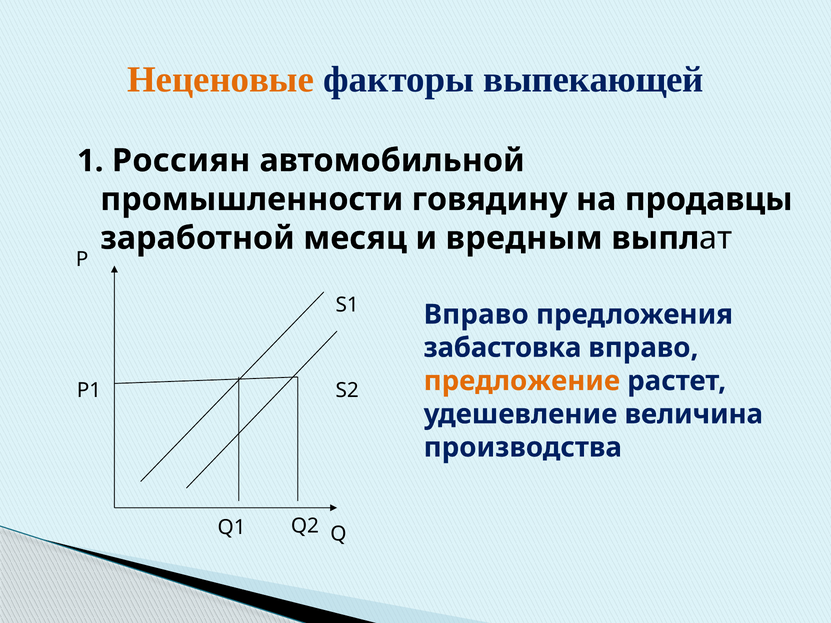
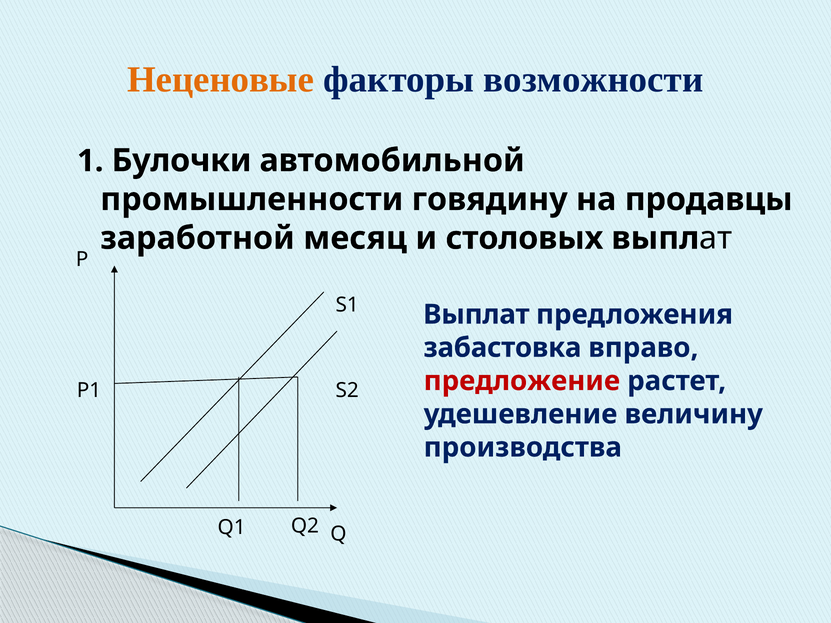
выпекающей: выпекающей -> возможности
Россиян: Россиян -> Булочки
вредным: вредным -> столовых
Вправо at (476, 315): Вправо -> Выплат
предложение colour: orange -> red
величина: величина -> величину
